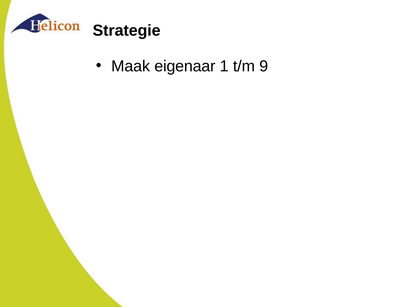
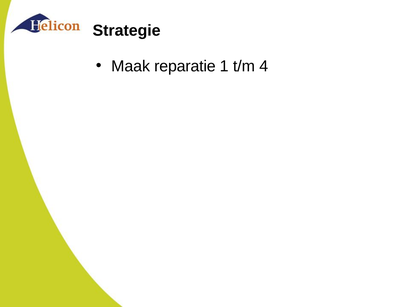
eigenaar: eigenaar -> reparatie
9: 9 -> 4
